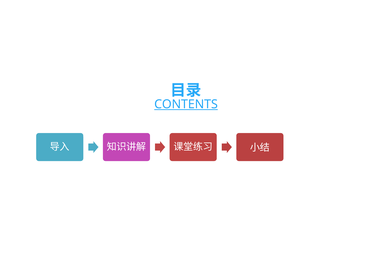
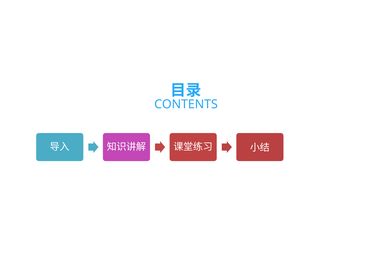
CONTENTS underline: present -> none
